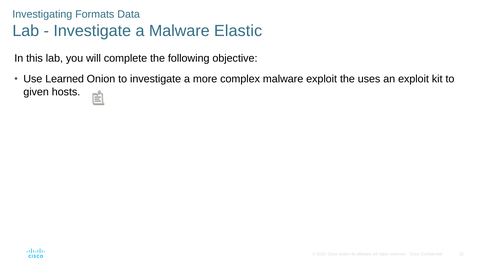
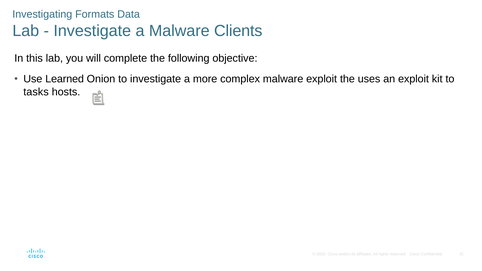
Elastic: Elastic -> Clients
given: given -> tasks
